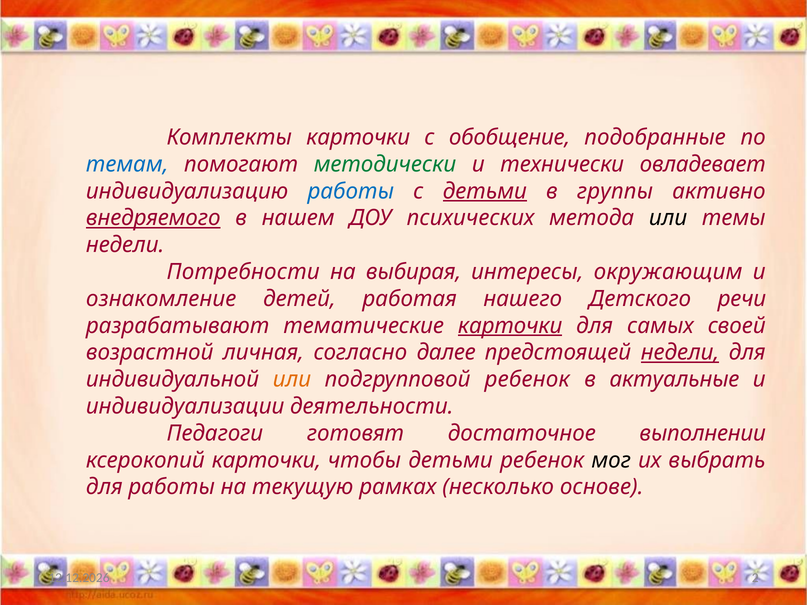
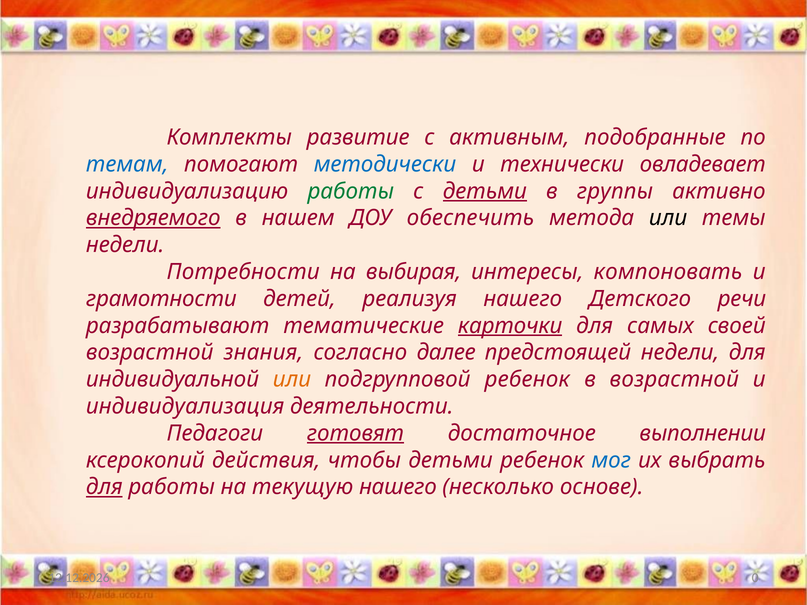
Комплекты карточки: карточки -> развитие
обобщение: обобщение -> активным
методически colour: green -> blue
работы at (351, 191) colour: blue -> green
психических: психических -> обеспечить
окружающим: окружающим -> компоновать
ознакомление: ознакомление -> грамотности
работая: работая -> реализуя
личная: личная -> знания
недели at (680, 353) underline: present -> none
в актуальные: актуальные -> возрастной
индивидуализации: индивидуализации -> индивидуализация
готовят underline: none -> present
ксерокопий карточки: карточки -> действия
мог colour: black -> blue
для at (104, 487) underline: none -> present
текущую рамках: рамках -> нашего
2: 2 -> 0
